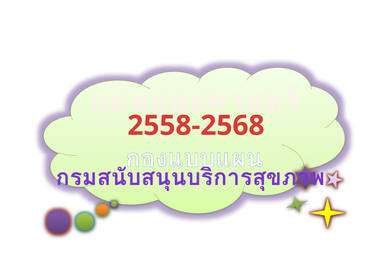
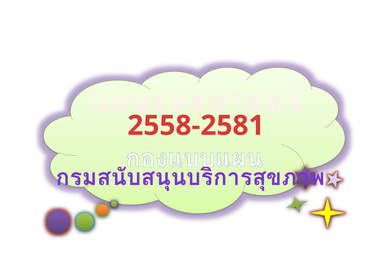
2558-2568: 2558-2568 -> 2558-2581
